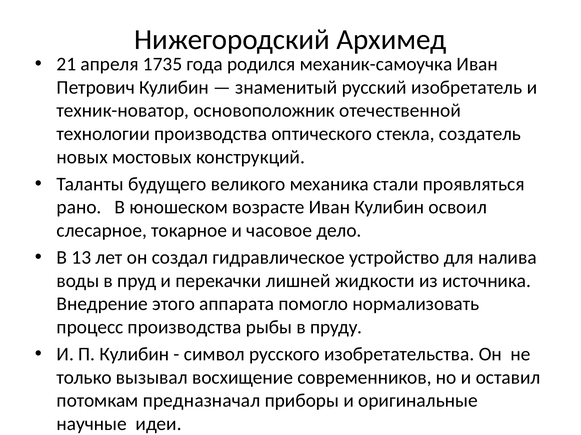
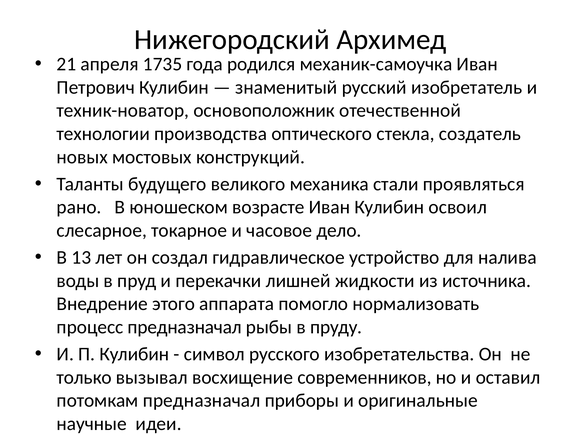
процесс производства: производства -> предназначал
